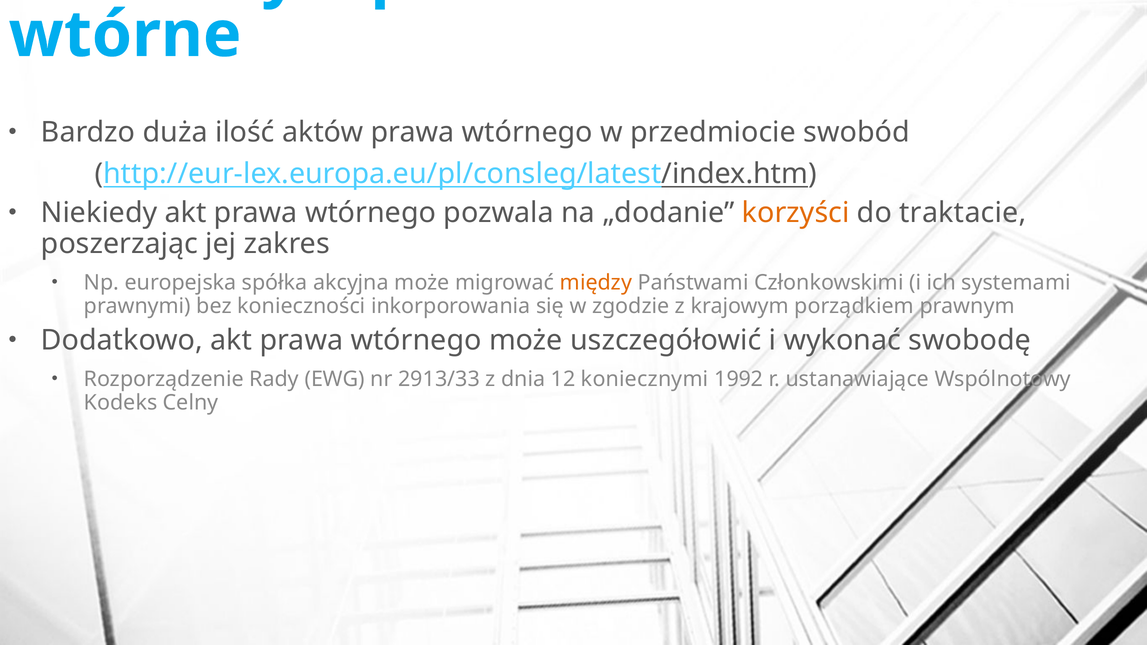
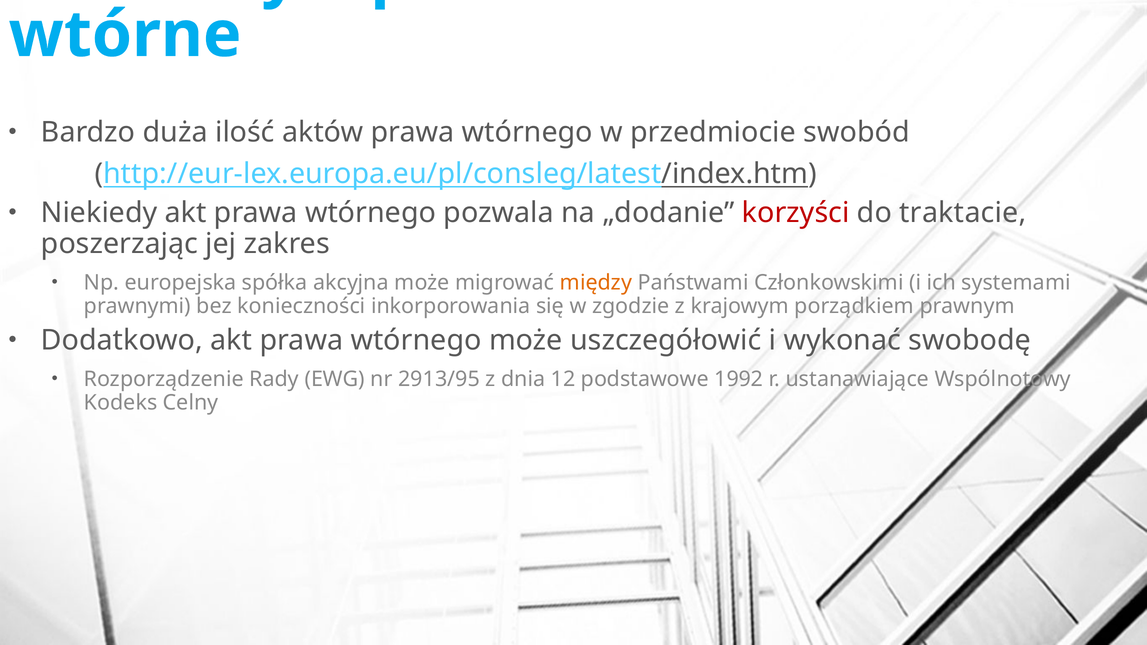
korzyści colour: orange -> red
2913/33: 2913/33 -> 2913/95
koniecznymi: koniecznymi -> podstawowe
